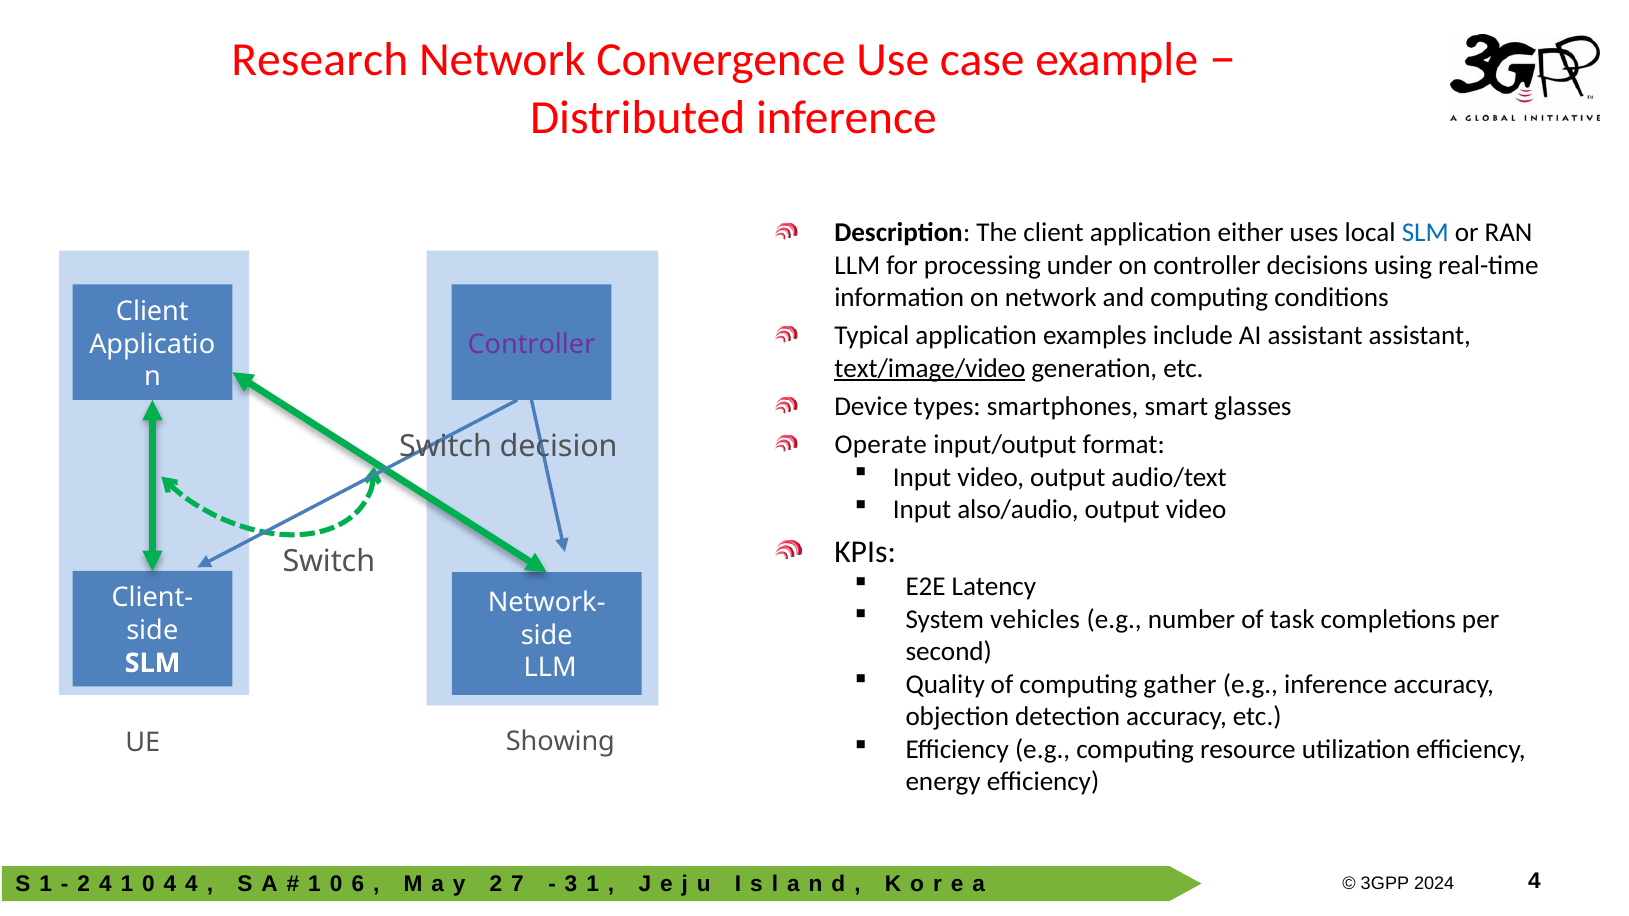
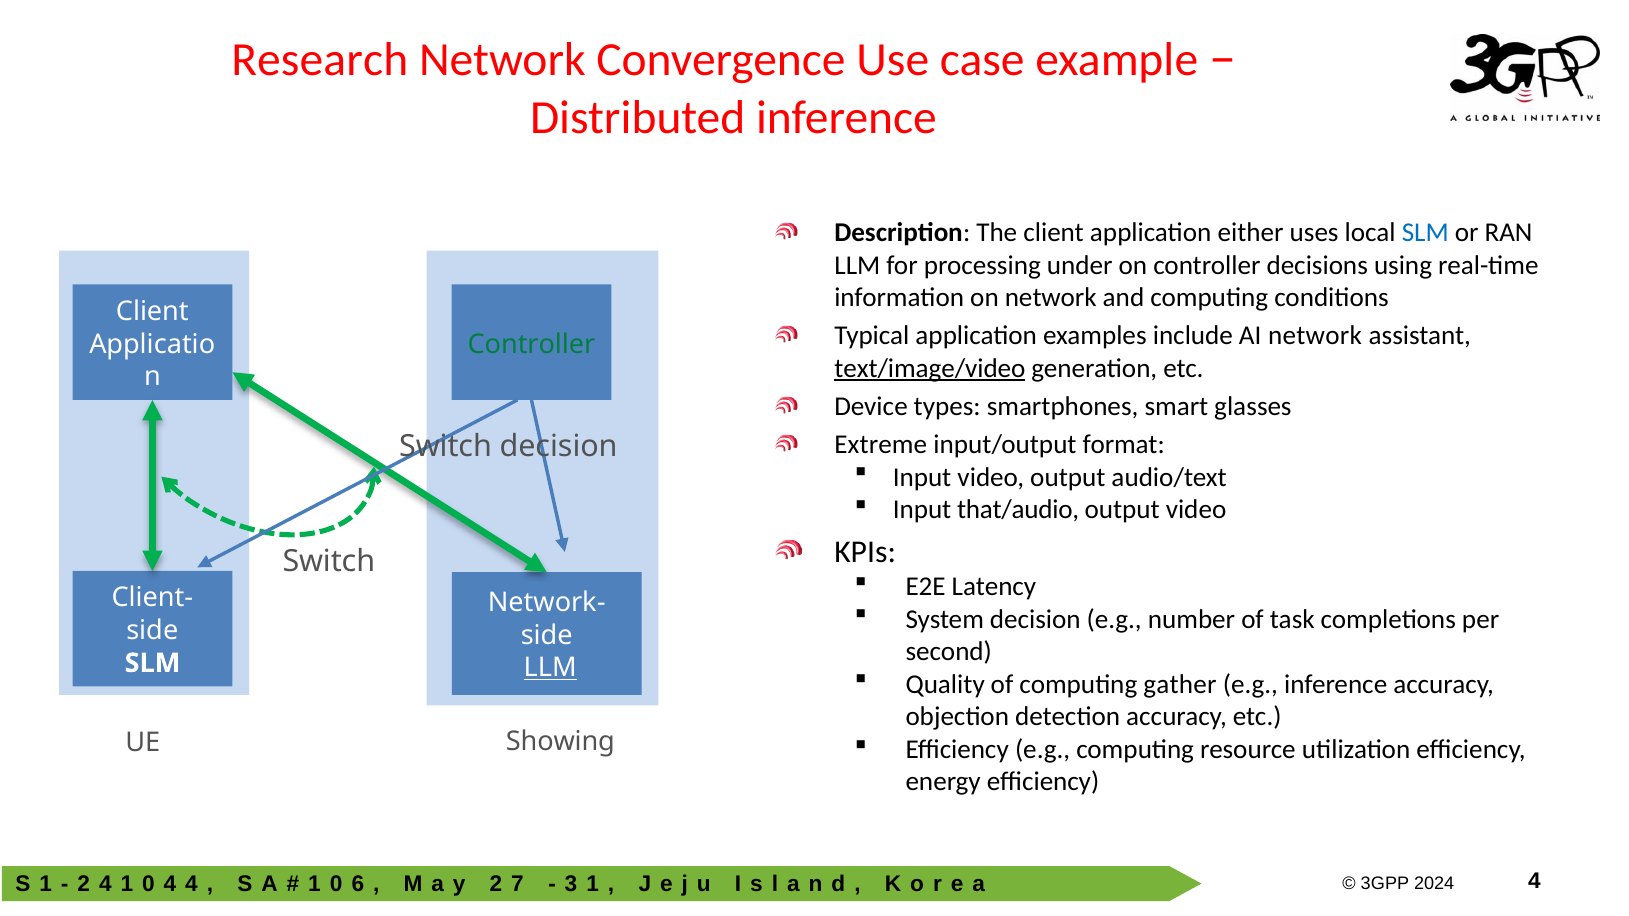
AI assistant: assistant -> network
Controller at (531, 344) colour: purple -> green
Operate: Operate -> Extreme
also/audio: also/audio -> that/audio
System vehicles: vehicles -> decision
LLM at (550, 668) underline: none -> present
